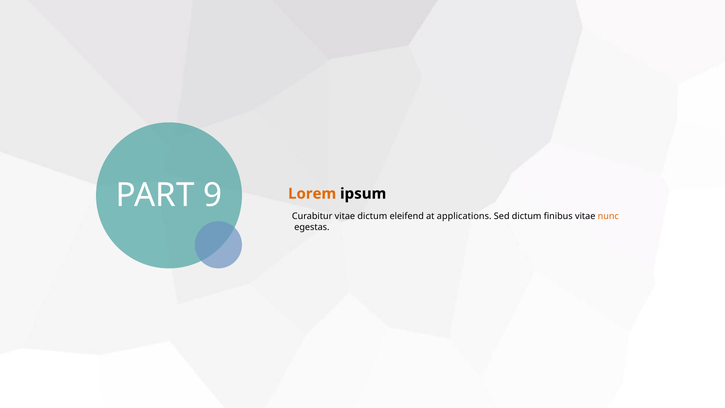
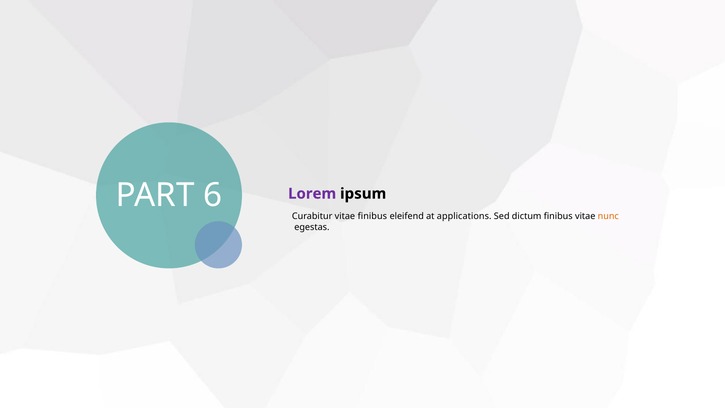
9: 9 -> 6
vitae dictum: dictum -> finibus
Lorem colour: orange -> purple
